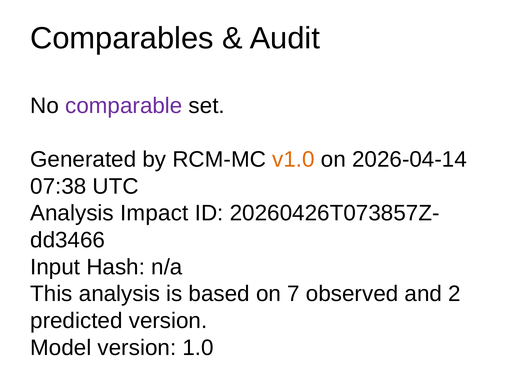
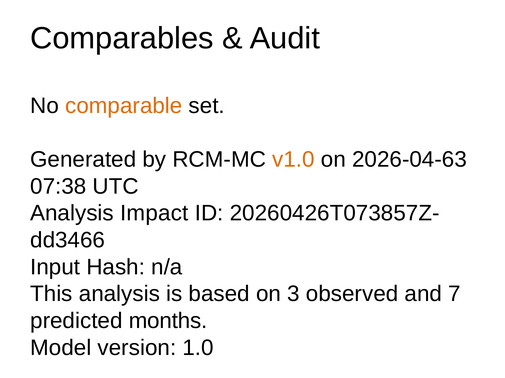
comparable colour: purple -> orange
2026-04-14: 2026-04-14 -> 2026-04-63
7: 7 -> 3
2: 2 -> 7
predicted version: version -> months
